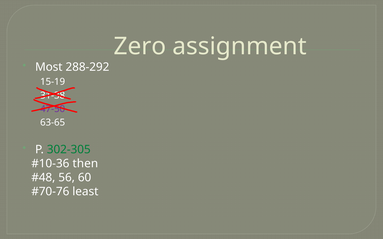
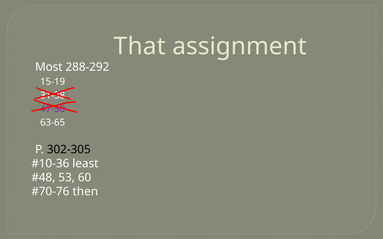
Zero: Zero -> That
302-305 colour: green -> black
then: then -> least
56: 56 -> 53
least: least -> then
